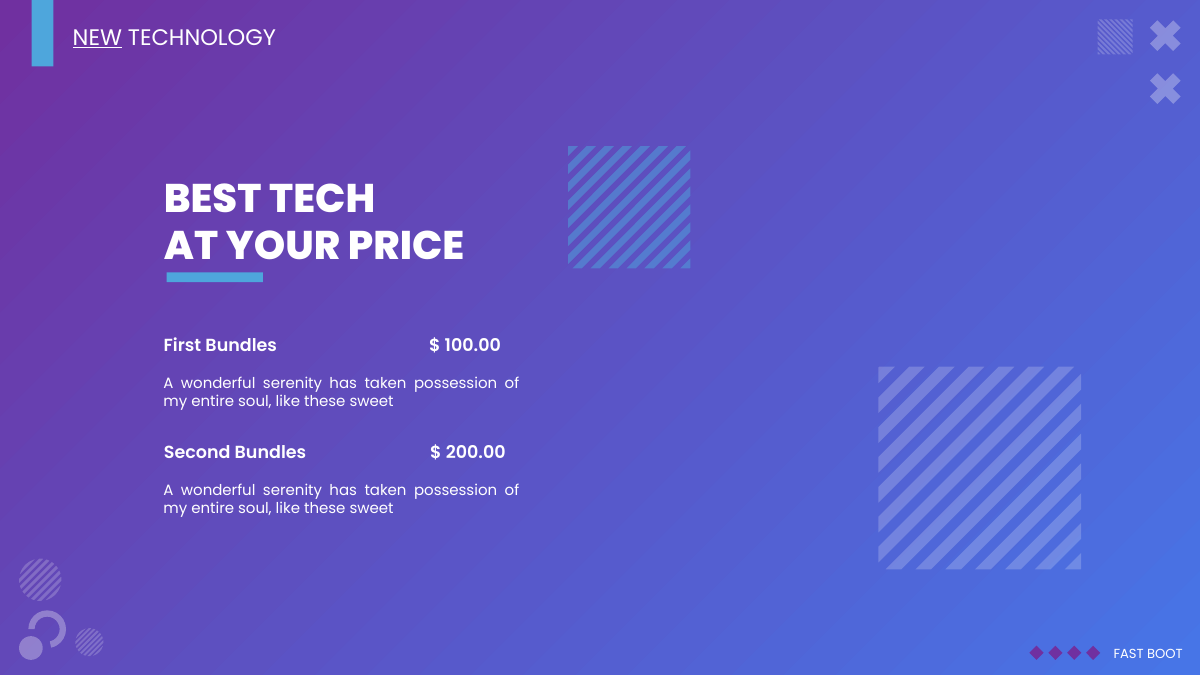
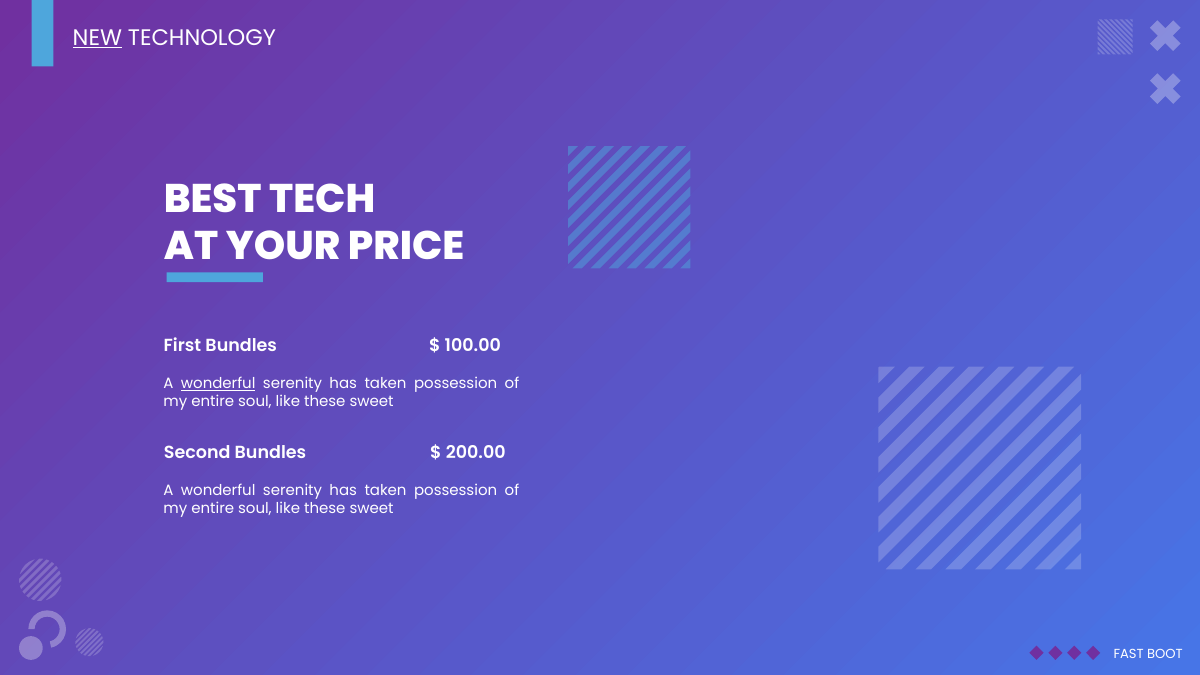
wonderful at (218, 384) underline: none -> present
